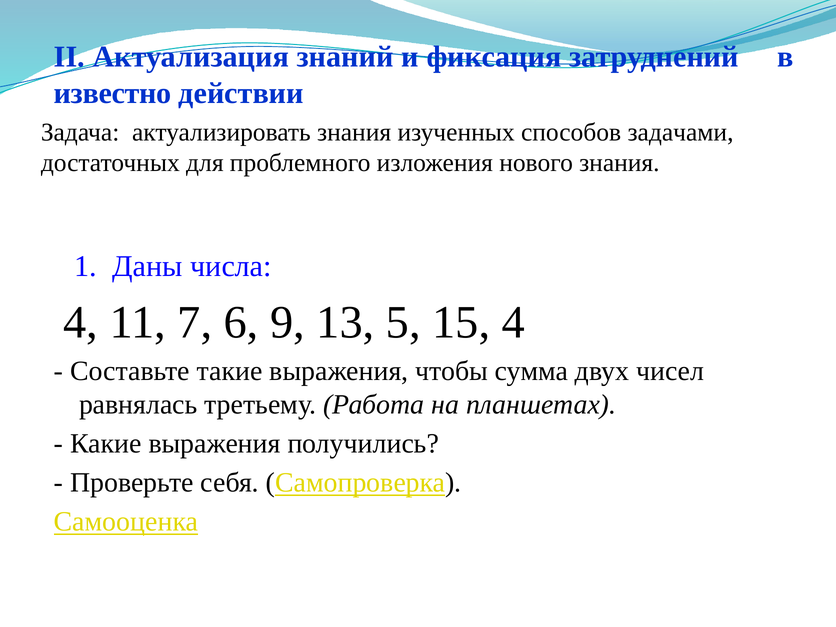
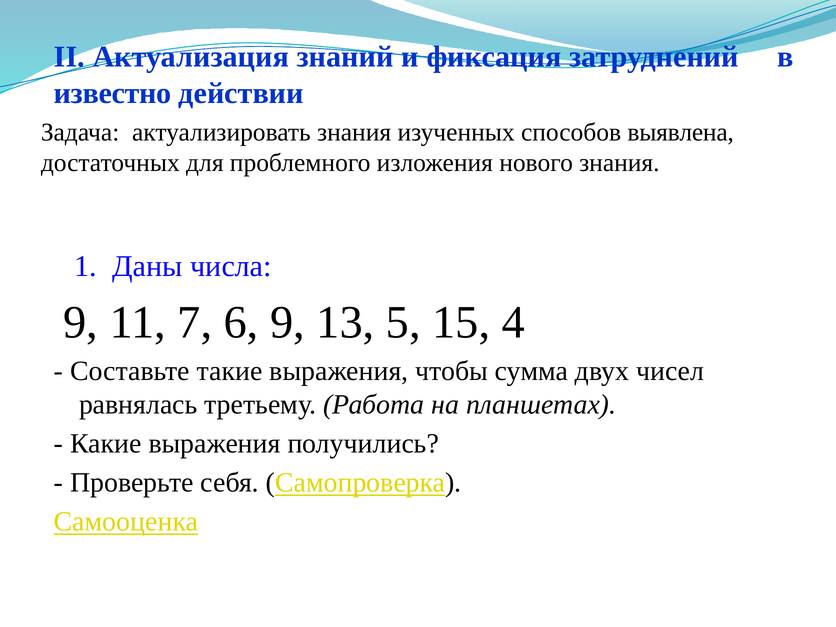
задачами: задачами -> выявлена
4 at (81, 322): 4 -> 9
